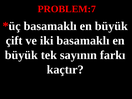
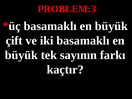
PROBLEM:7: PROBLEM:7 -> PROBLEM:3
